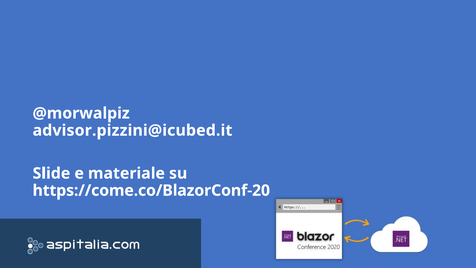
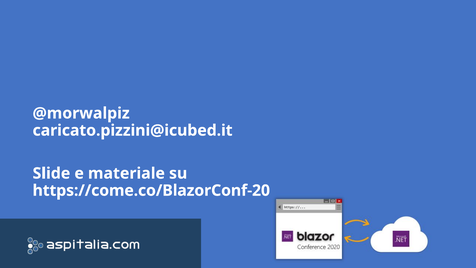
advisor.pizzini@icubed.it: advisor.pizzini@icubed.it -> caricato.pizzini@icubed.it
